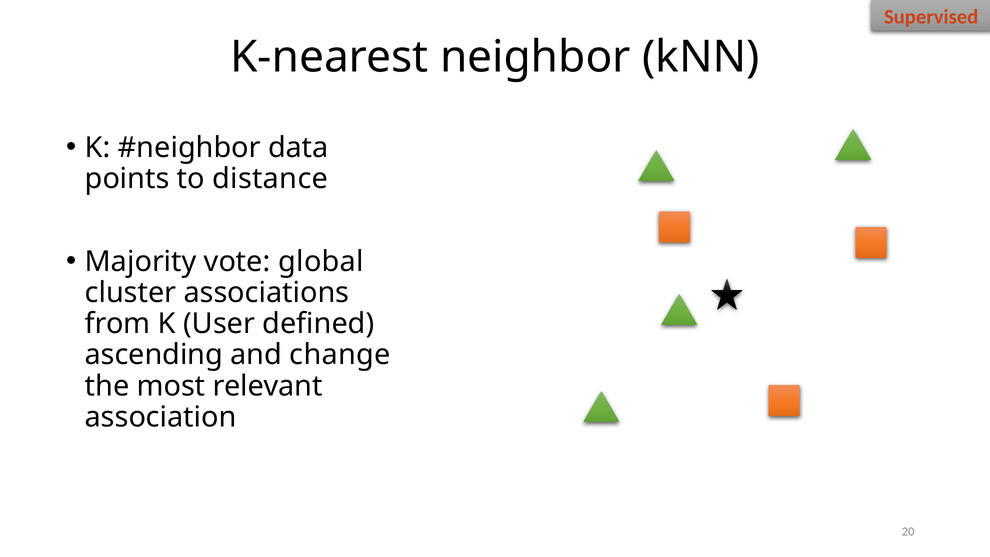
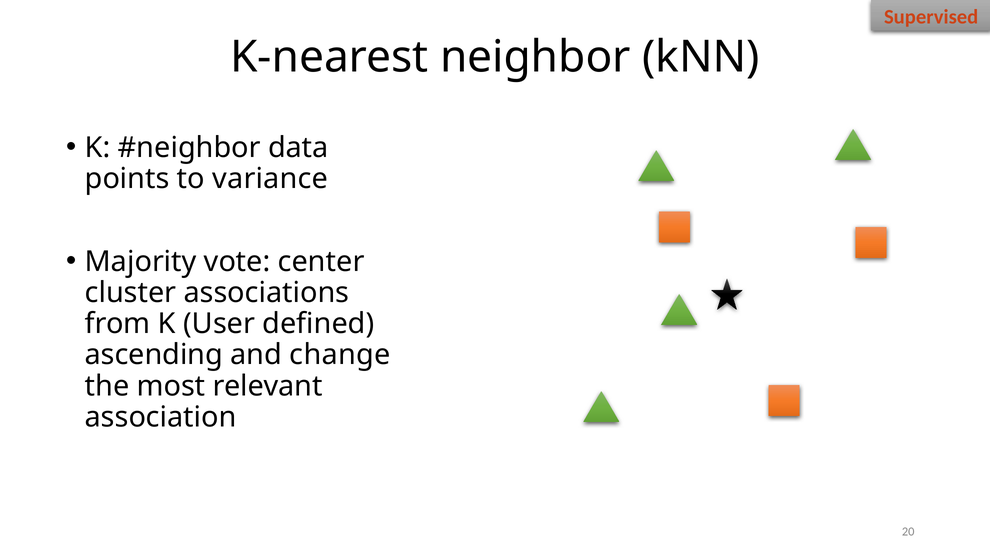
distance: distance -> variance
global: global -> center
